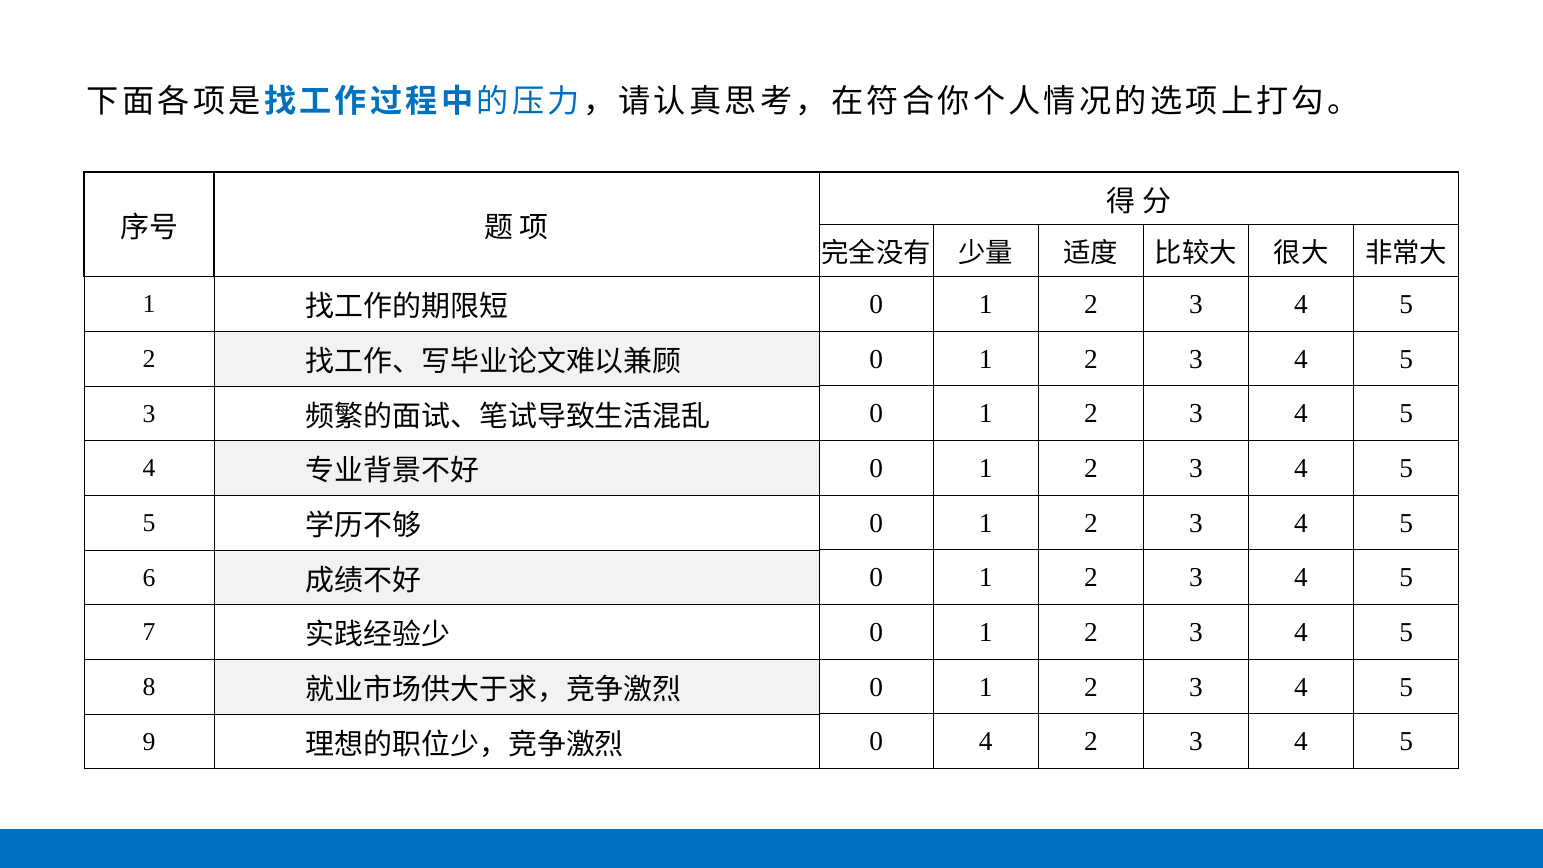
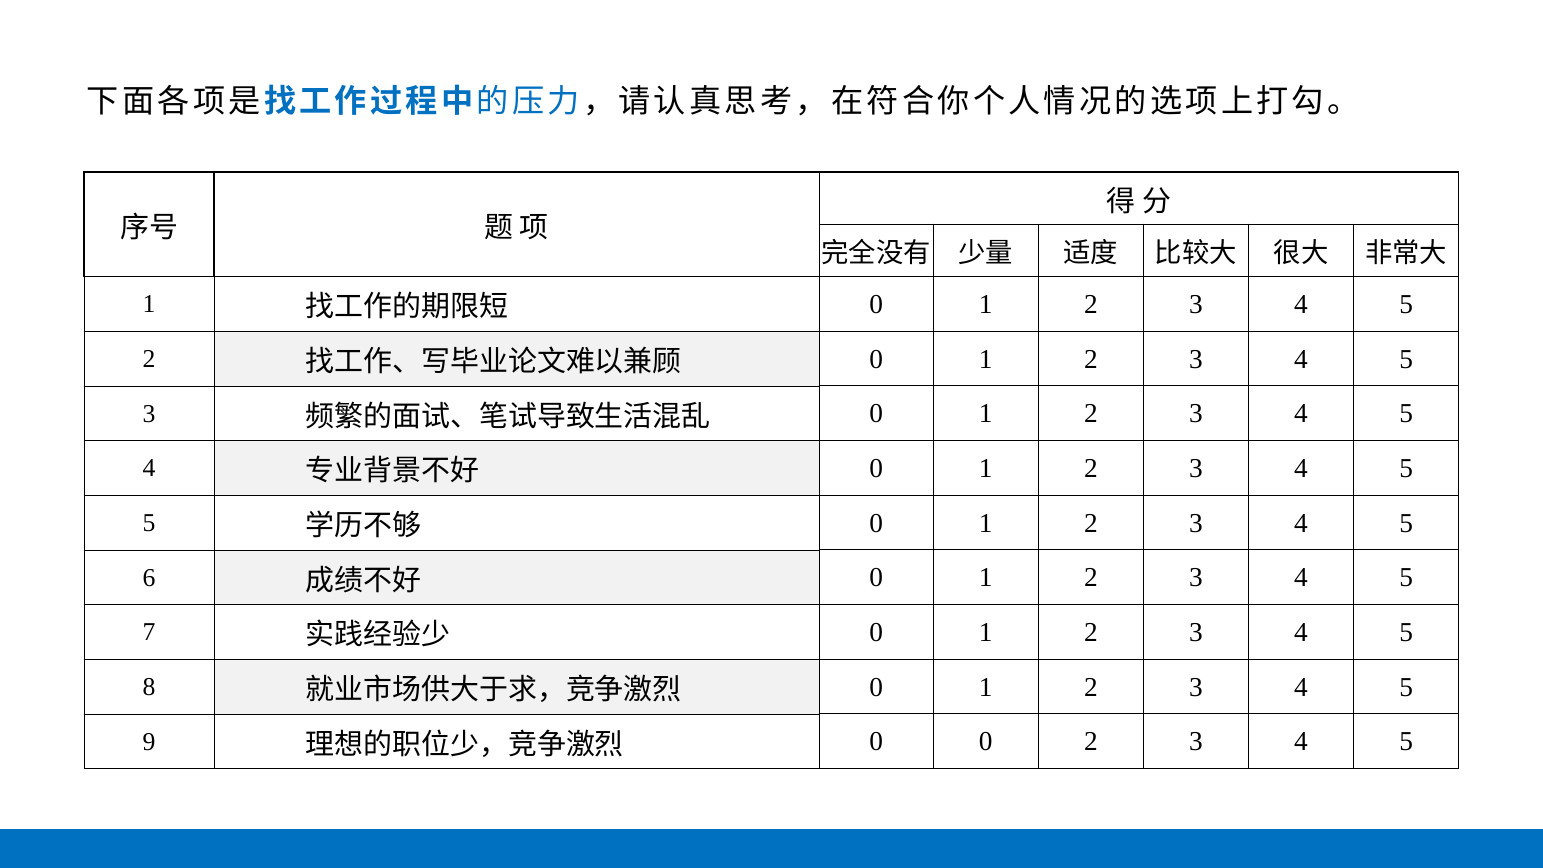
0 4: 4 -> 0
